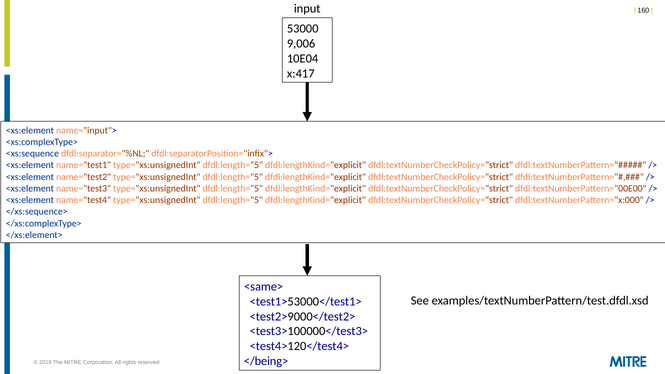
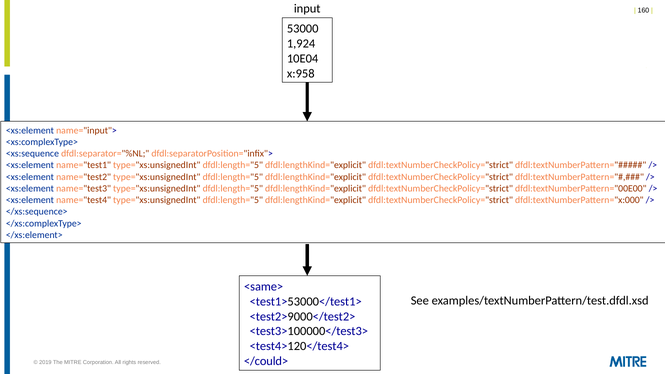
9,006: 9,006 -> 1,924
x:417: x:417 -> x:958
</being>: </being> -> </could>
